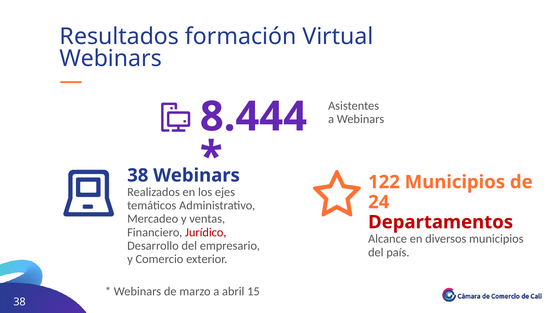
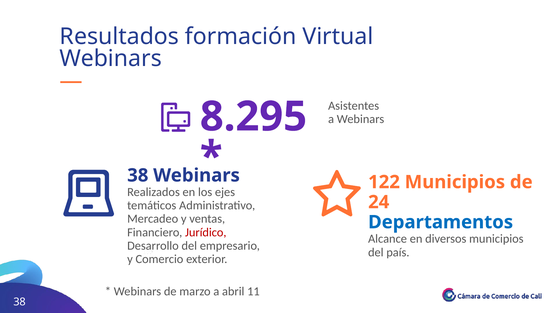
8.444: 8.444 -> 8.295
Departamentos colour: red -> blue
15: 15 -> 11
